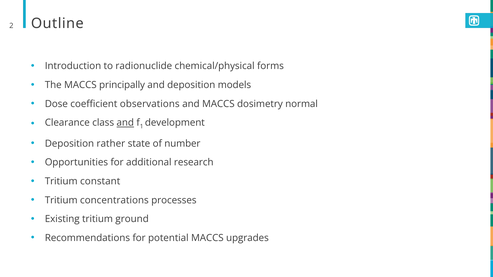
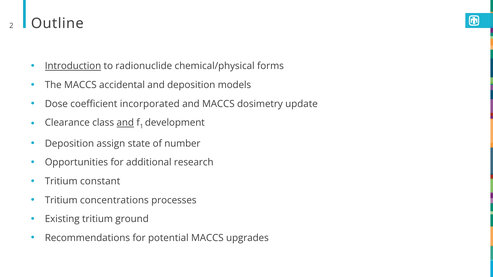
Introduction underline: none -> present
principally: principally -> accidental
observations: observations -> incorporated
normal: normal -> update
rather: rather -> assign
